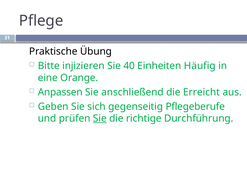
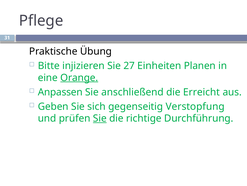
40: 40 -> 27
Häufig: Häufig -> Planen
Orange underline: none -> present
Pflegeberufe: Pflegeberufe -> Verstopfung
